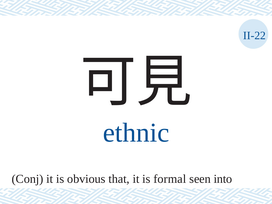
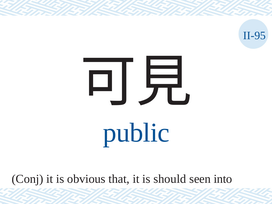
II-22: II-22 -> II-95
ethnic: ethnic -> public
formal: formal -> should
